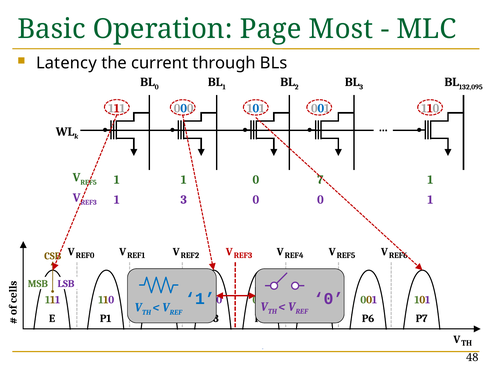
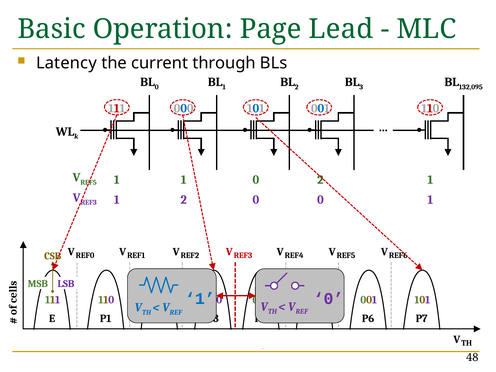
Most: Most -> Lead
0 7: 7 -> 2
1 3: 3 -> 2
